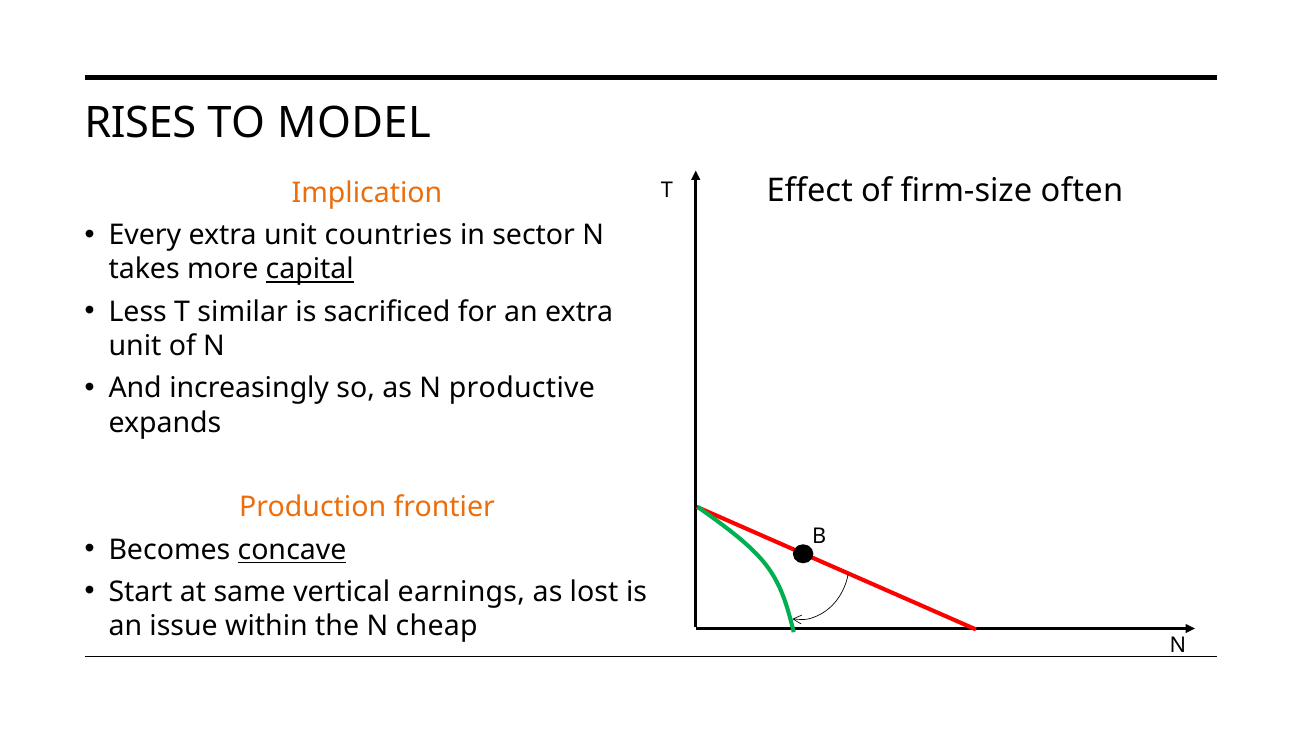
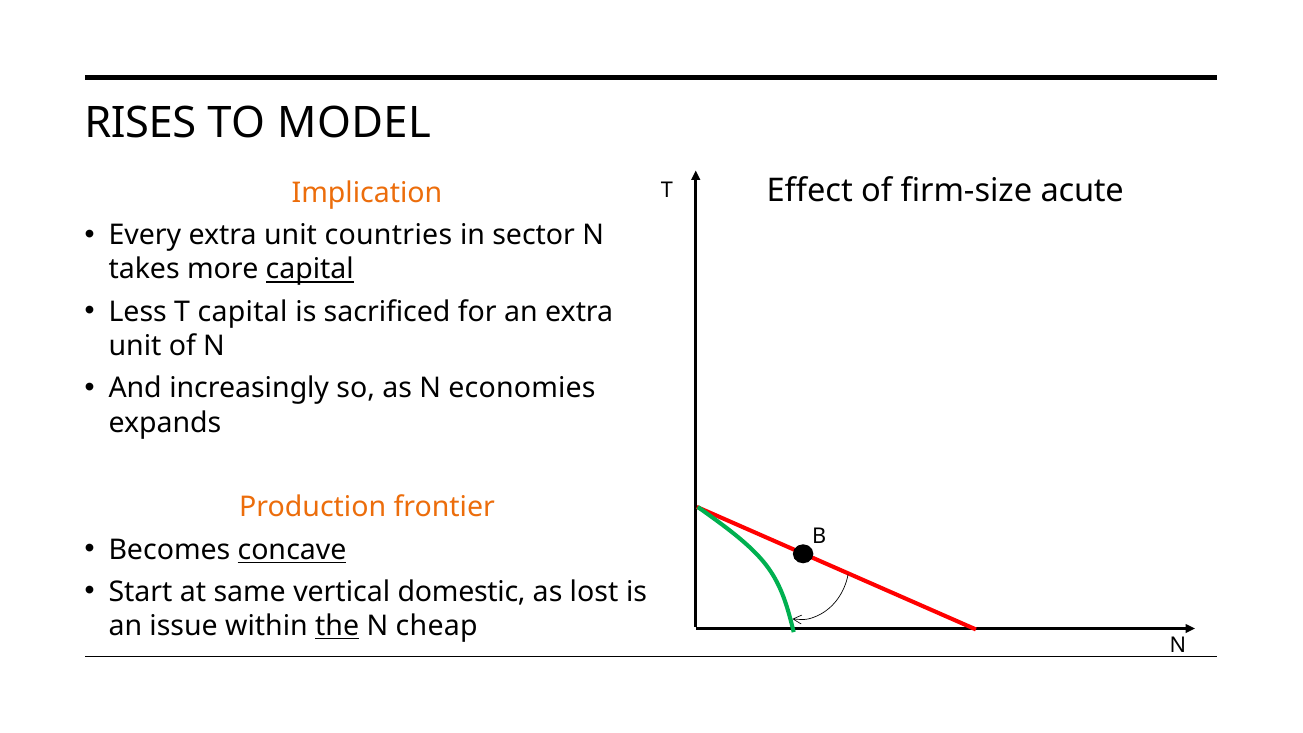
often: often -> acute
T similar: similar -> capital
productive: productive -> economies
earnings: earnings -> domestic
the underline: none -> present
